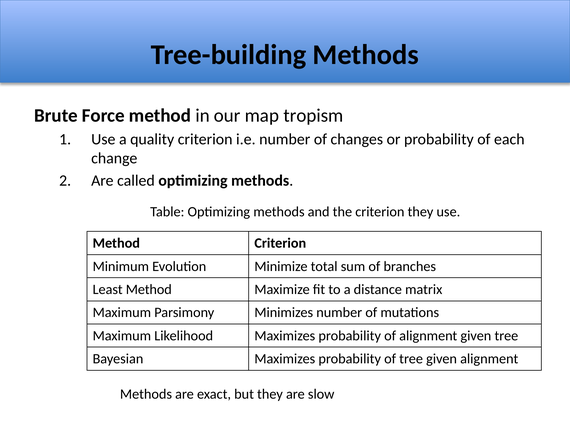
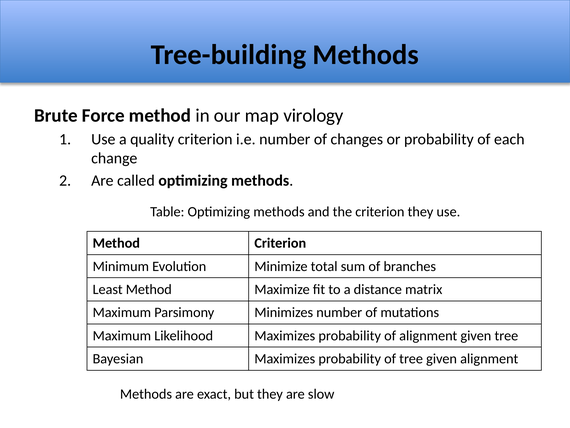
tropism: tropism -> virology
